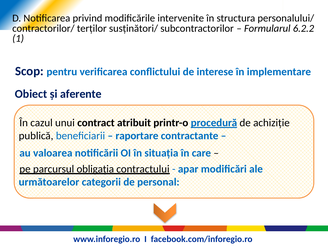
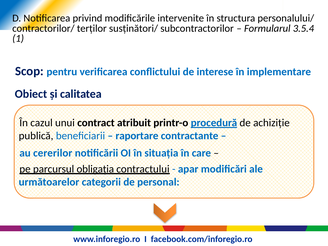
6.2.2: 6.2.2 -> 3.5.4
aferente: aferente -> calitatea
valoarea: valoarea -> cererilor
